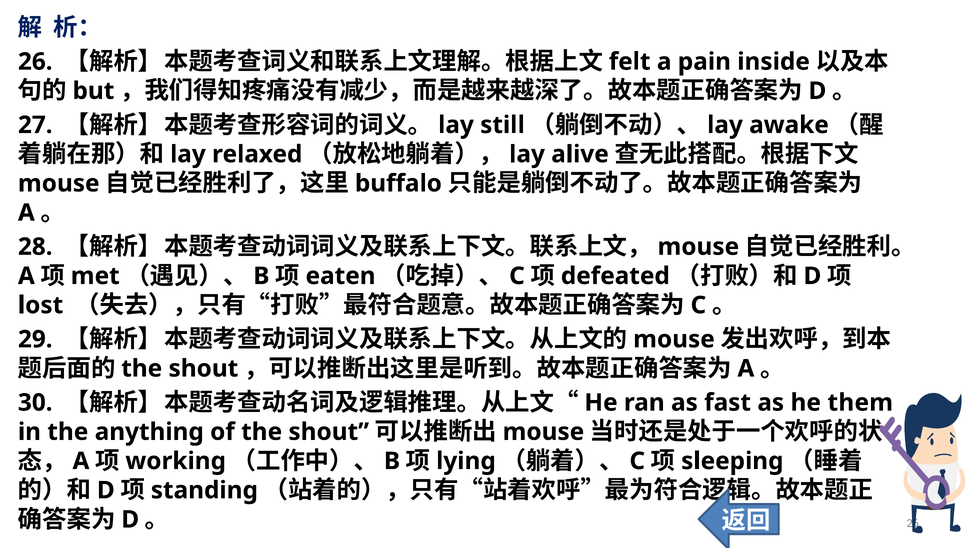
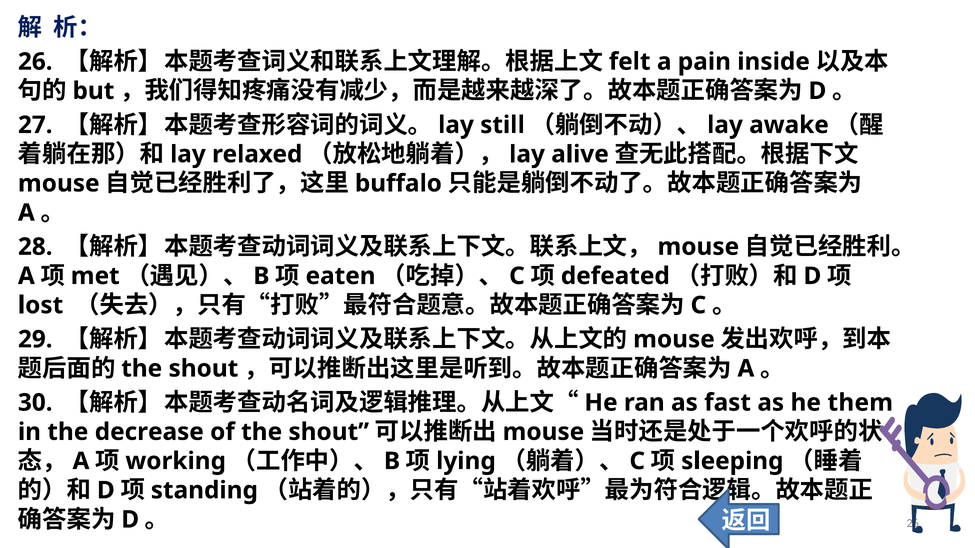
anything: anything -> decrease
